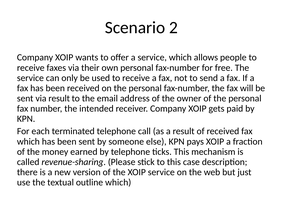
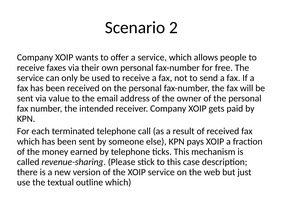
via result: result -> value
